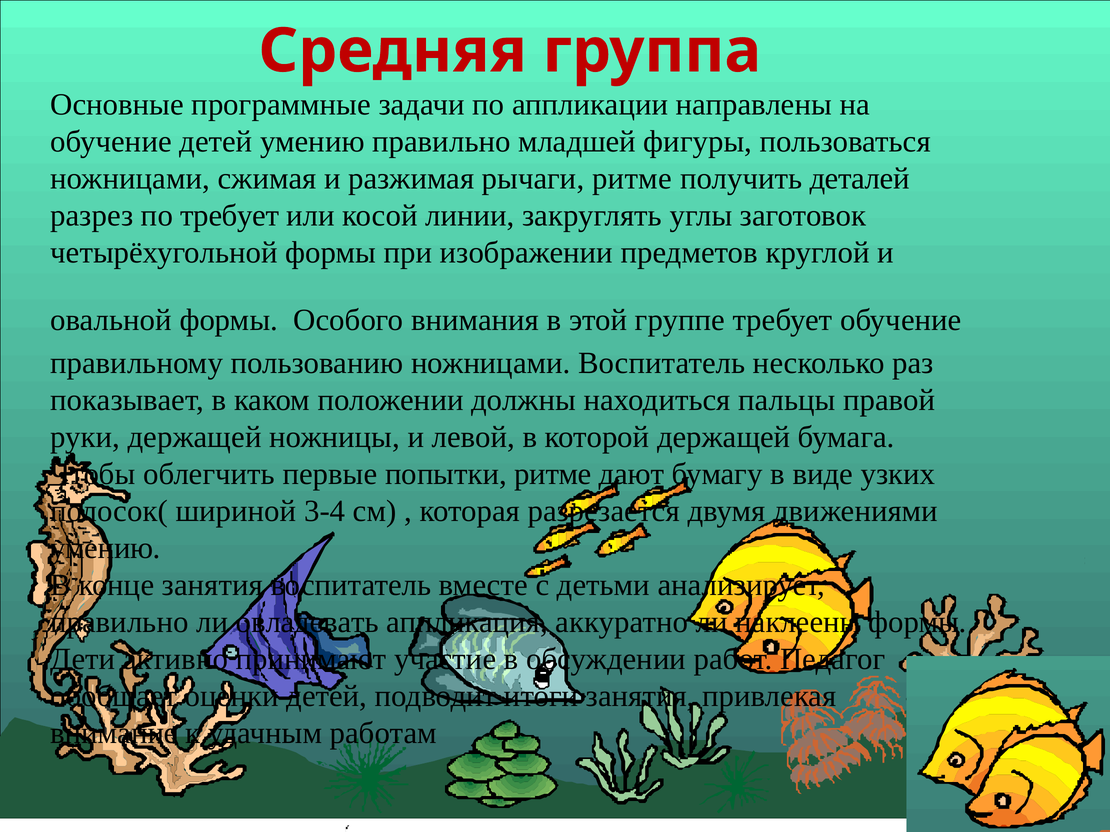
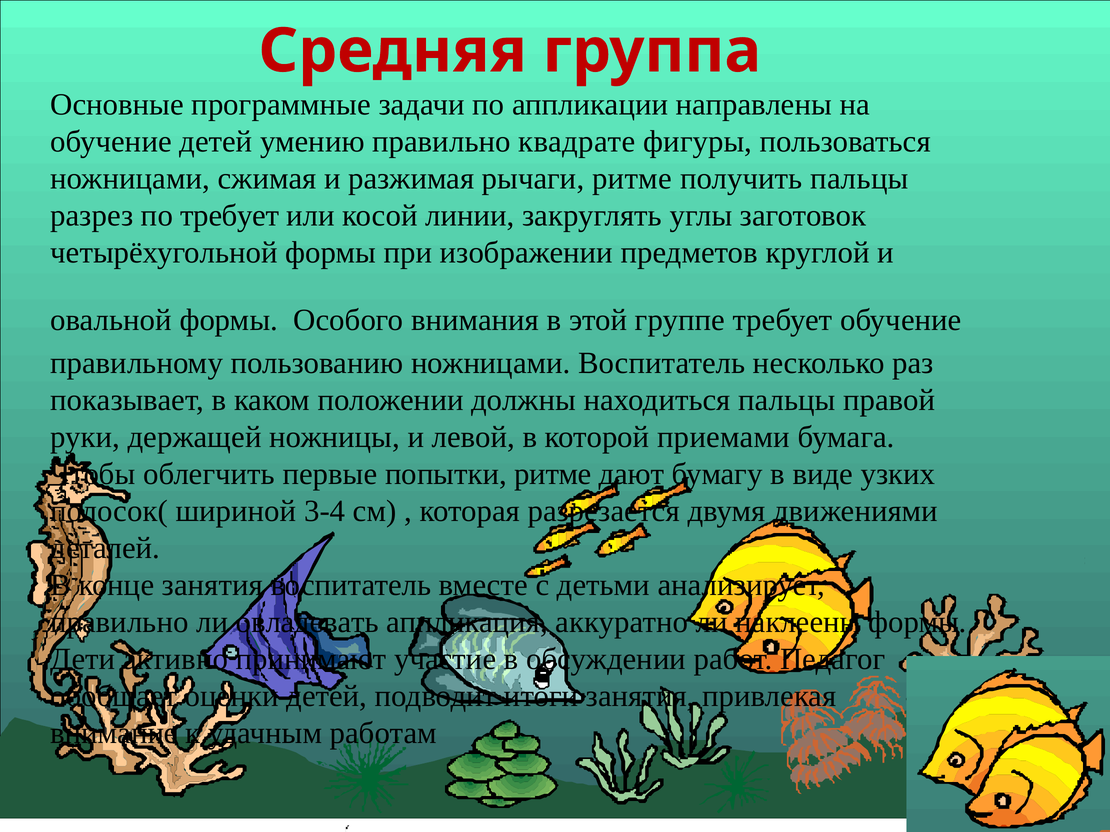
младшей: младшей -> квадрате
получить деталей: деталей -> пальцы
которой держащей: держащей -> приемами
умению at (105, 549): умению -> деталей
